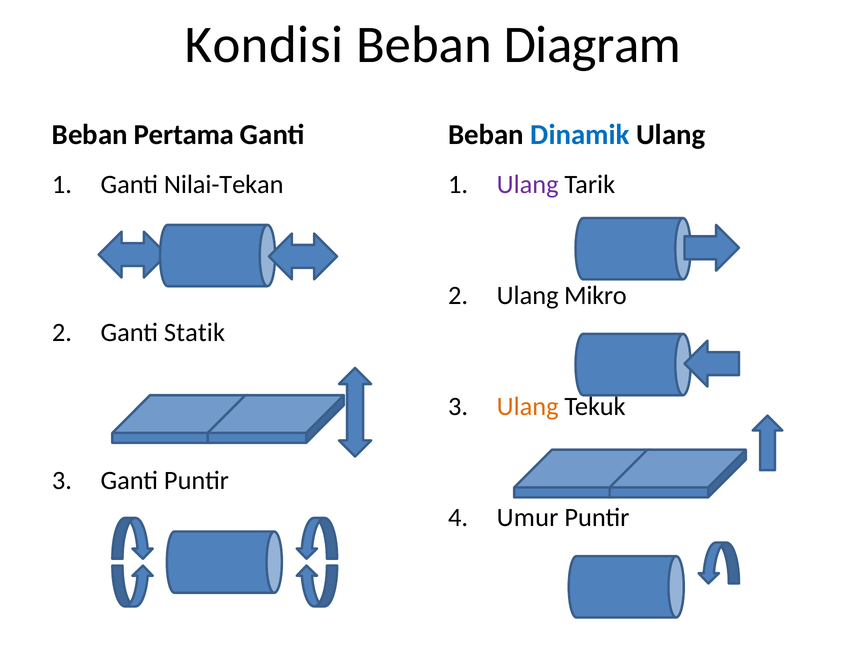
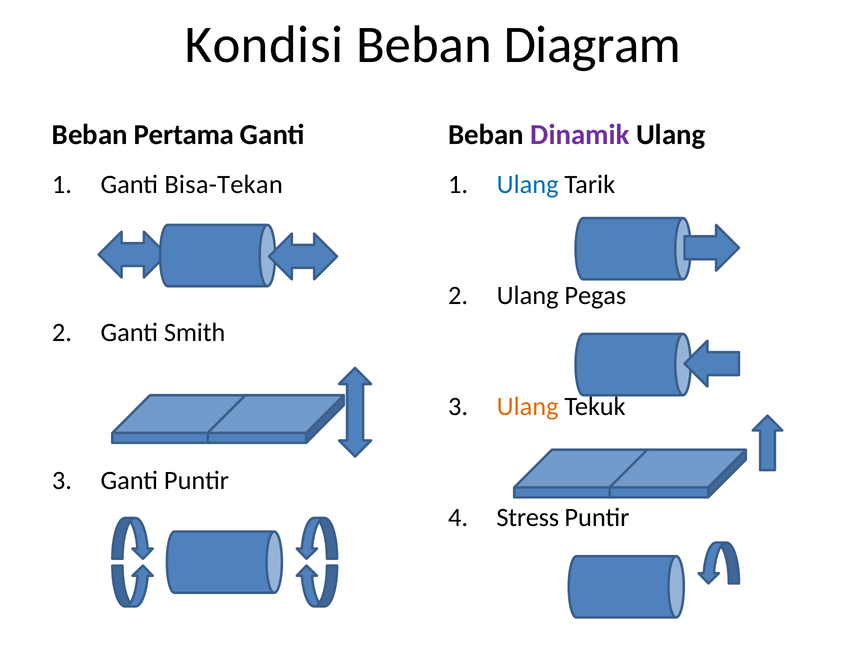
Dinamik colour: blue -> purple
Nilai-Tekan: Nilai-Tekan -> Bisa-Tekan
Ulang at (528, 185) colour: purple -> blue
Mikro: Mikro -> Pegas
Statik: Statik -> Smith
Umur: Umur -> Stress
